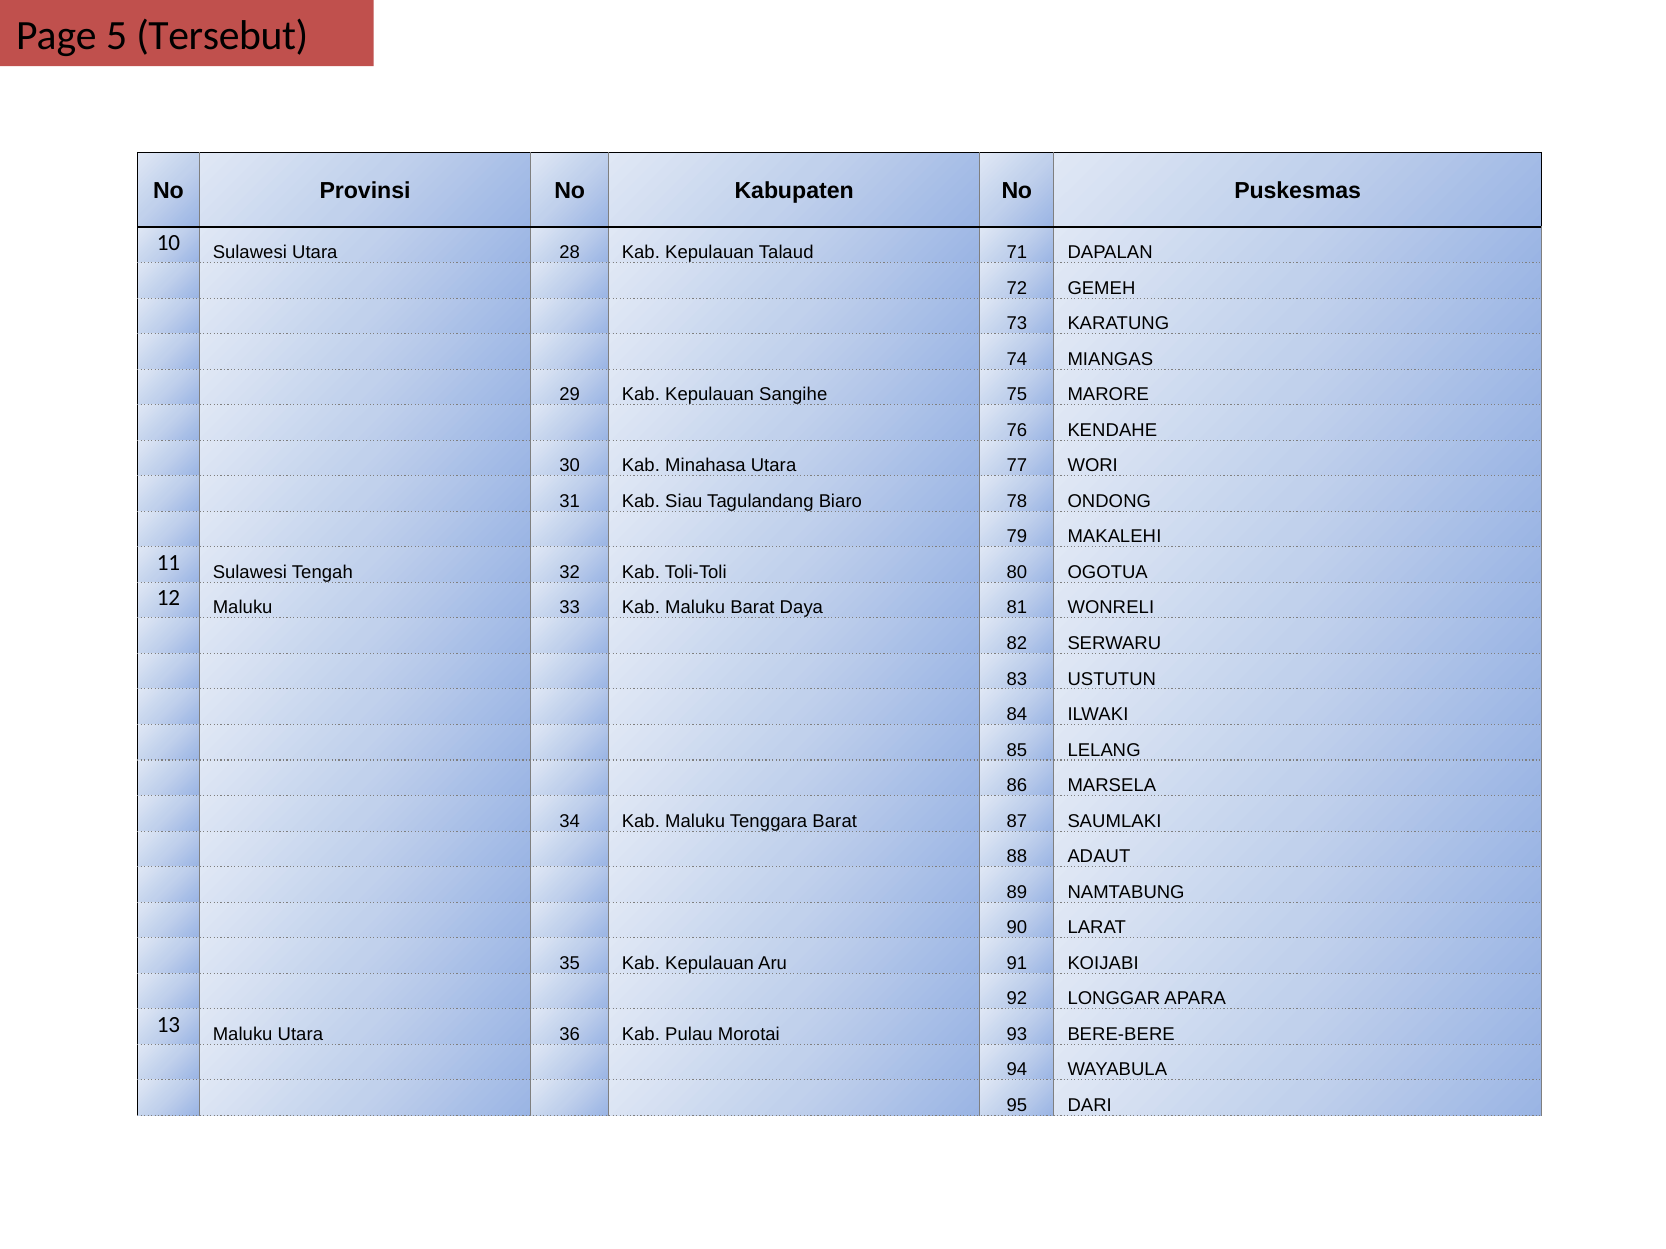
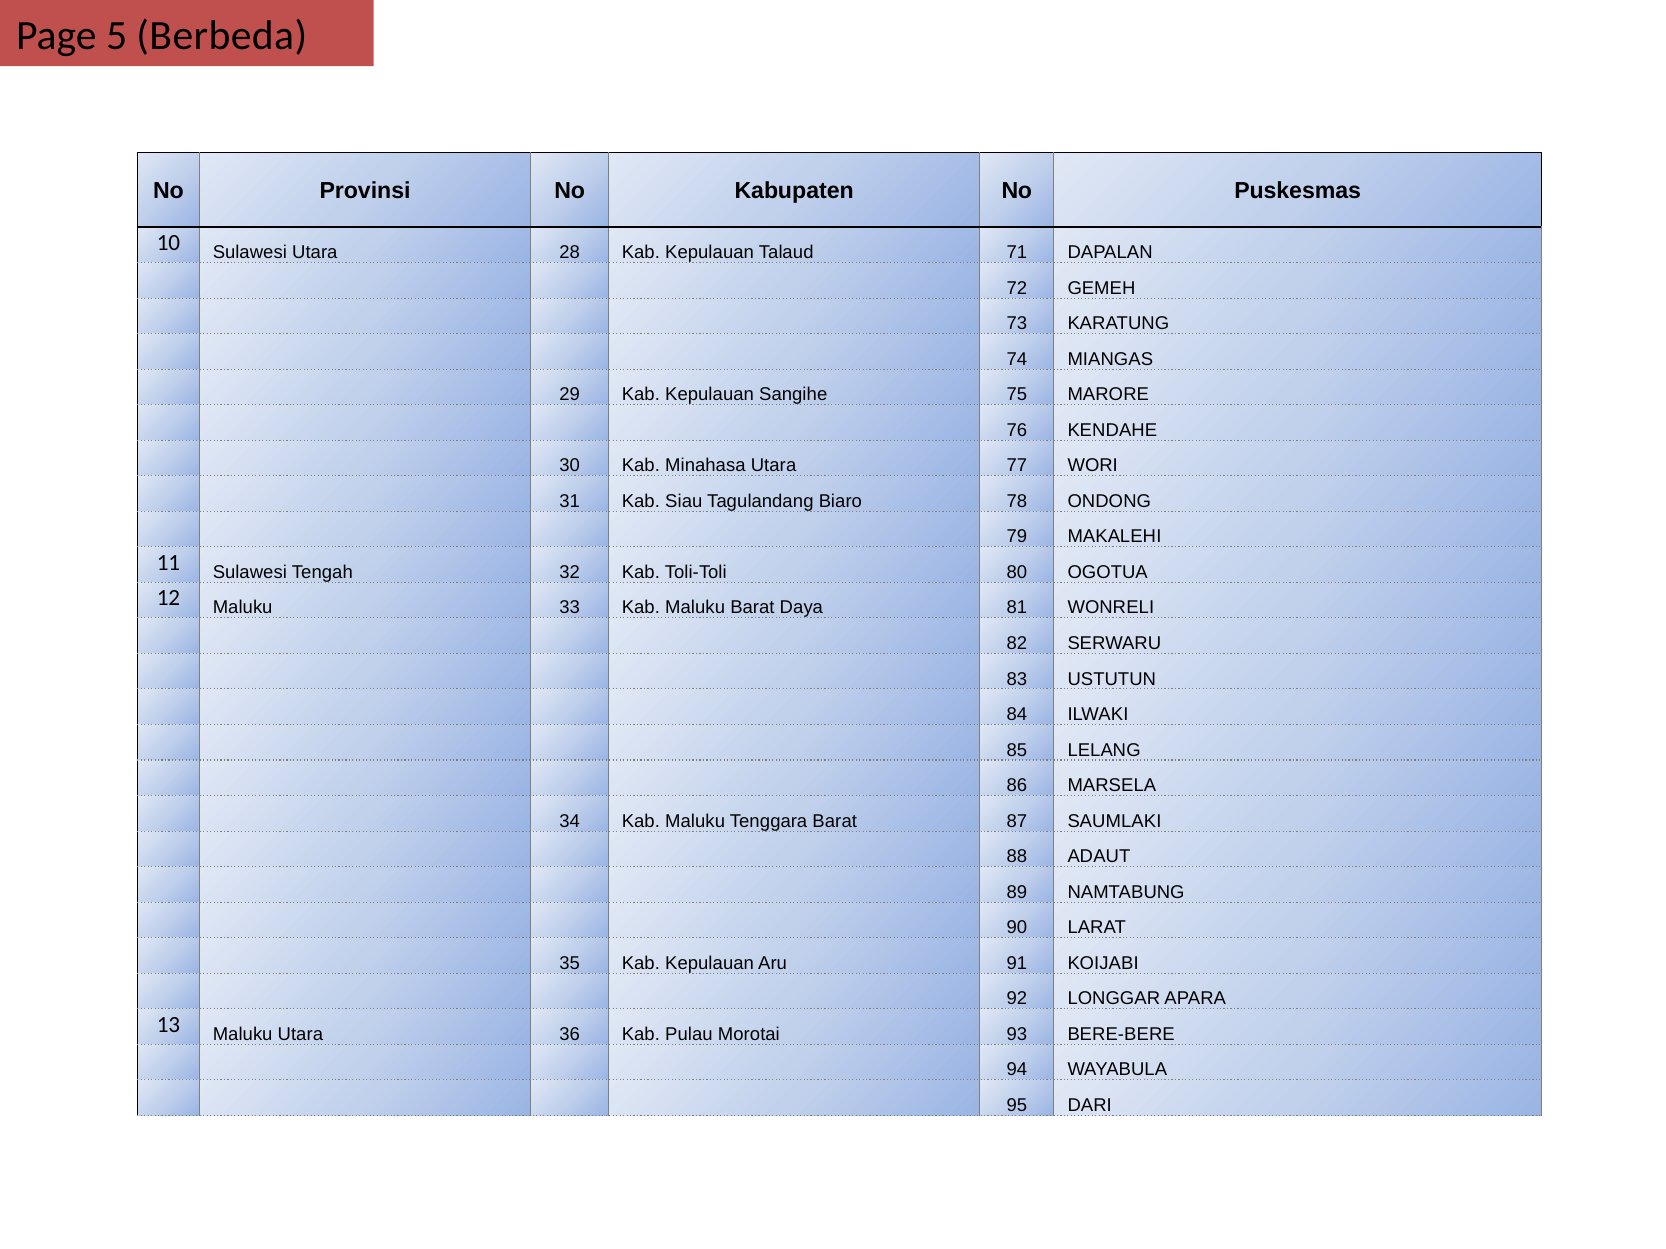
Tersebut: Tersebut -> Berbeda
